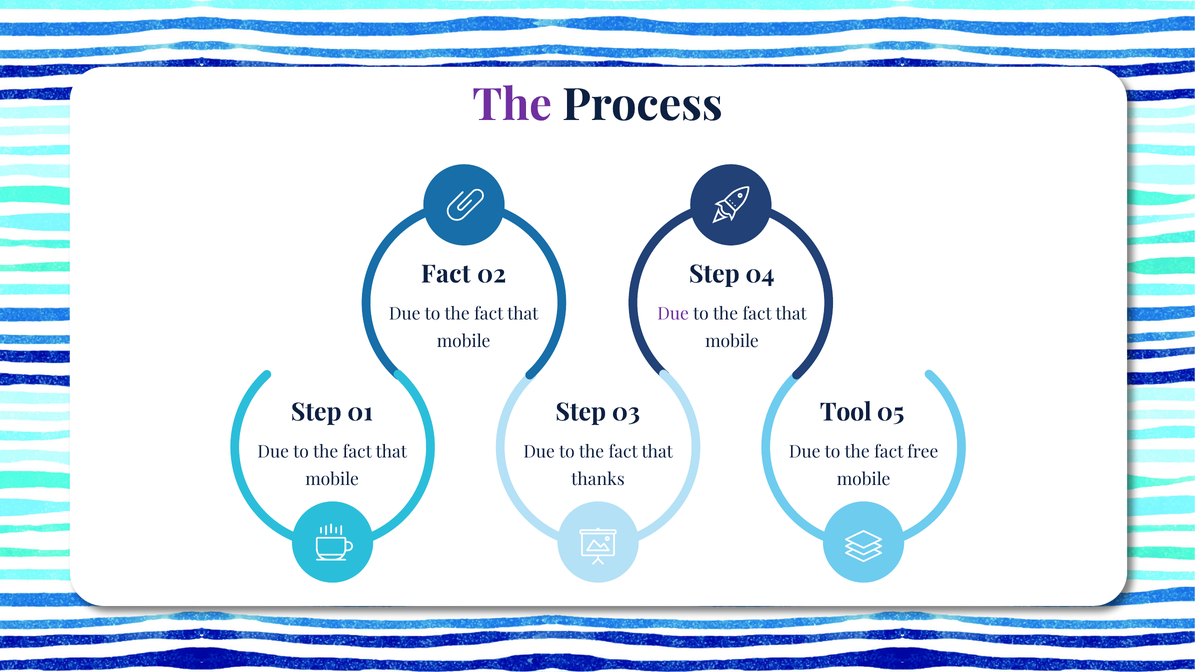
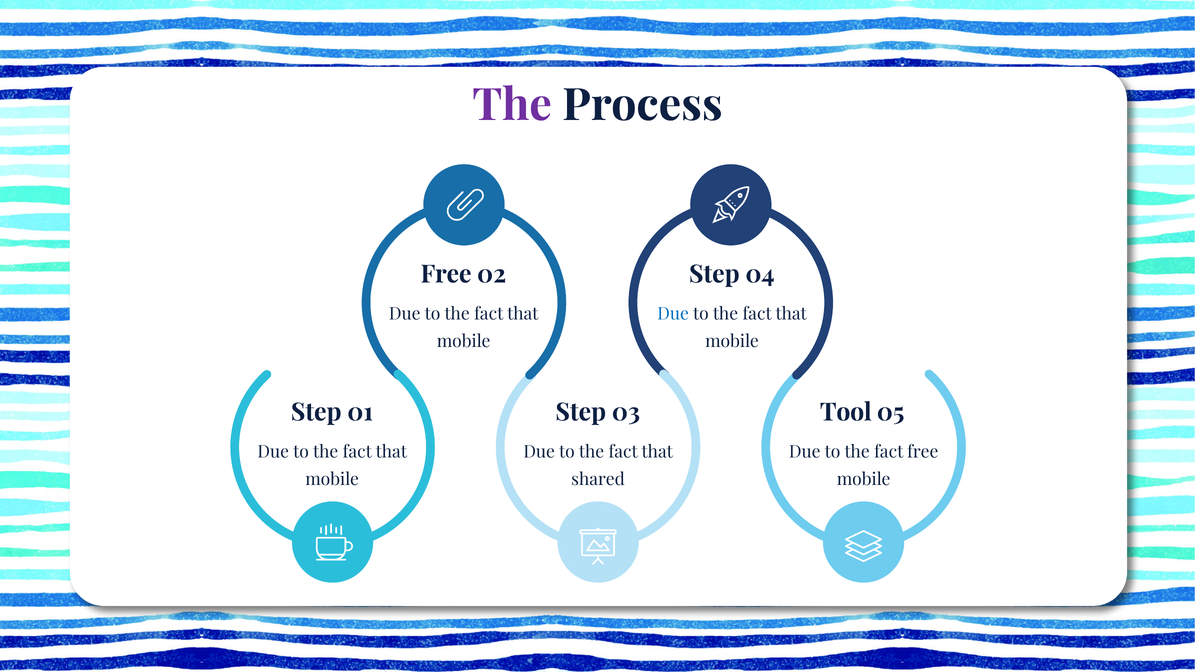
Fact at (446, 274): Fact -> Free
Due at (673, 314) colour: purple -> blue
thanks: thanks -> shared
